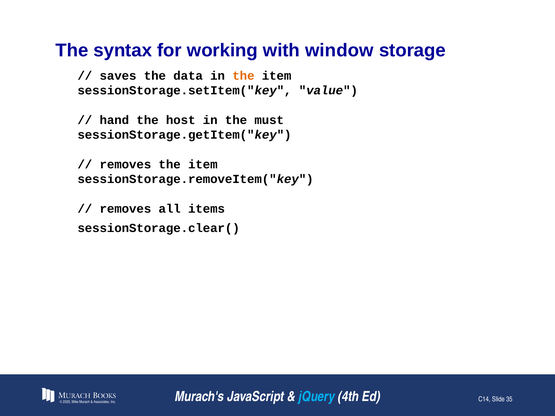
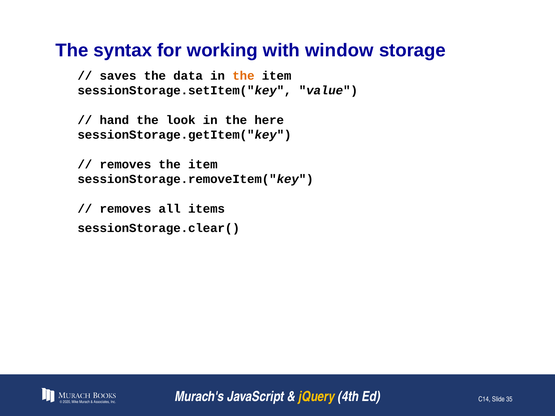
host: host -> look
must: must -> here
jQuery colour: light blue -> yellow
